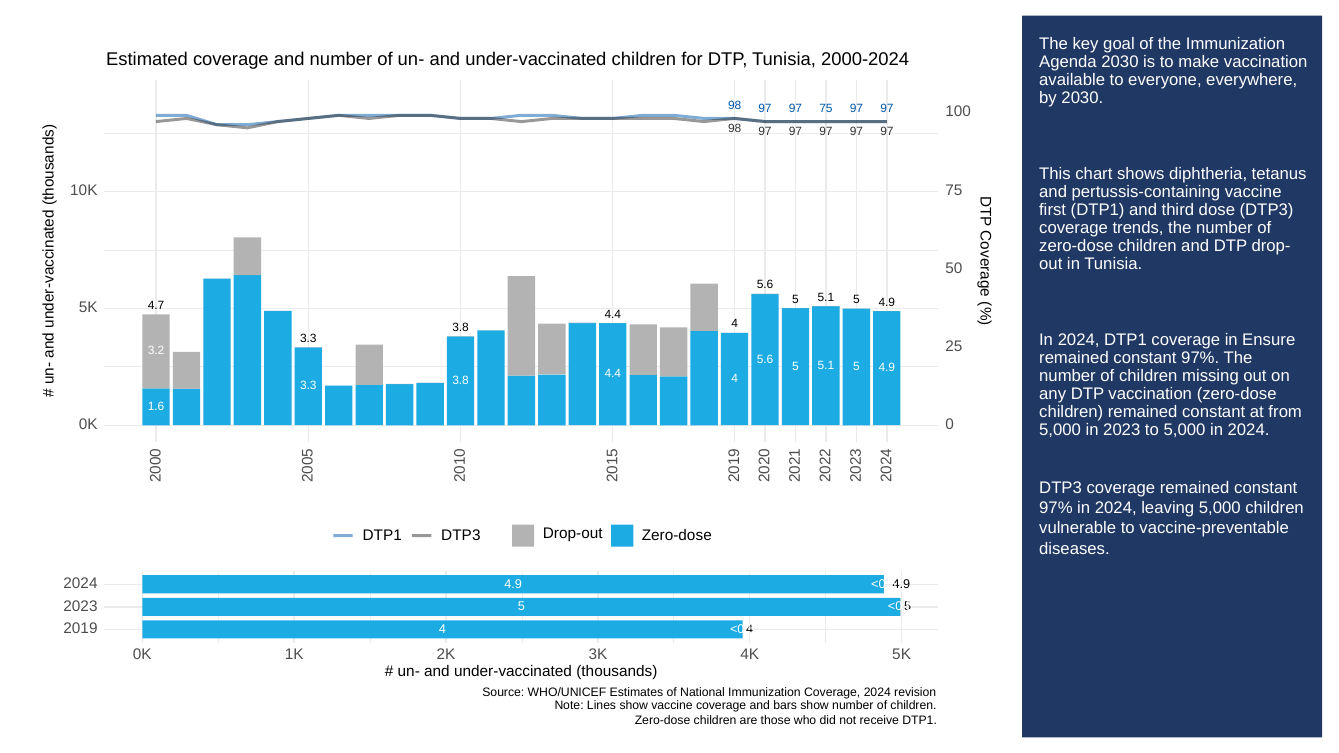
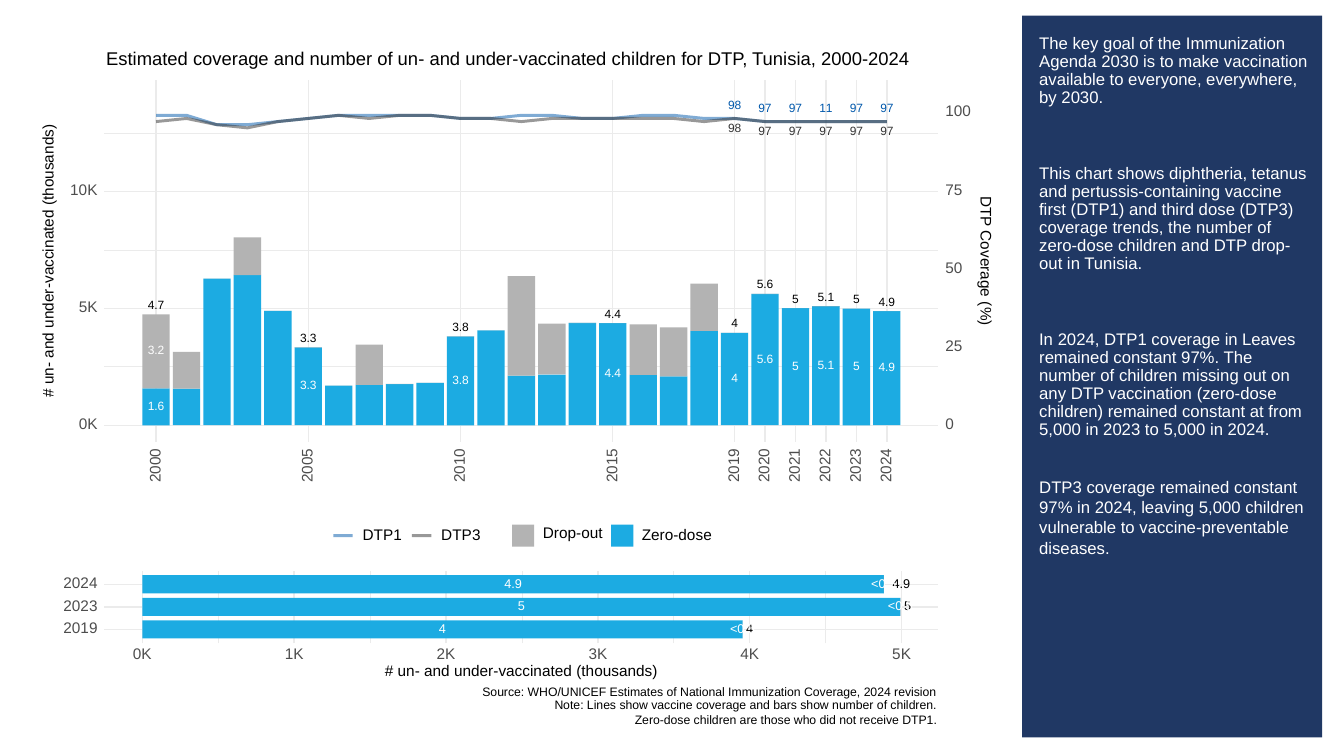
97 75: 75 -> 11
Ensure: Ensure -> Leaves
